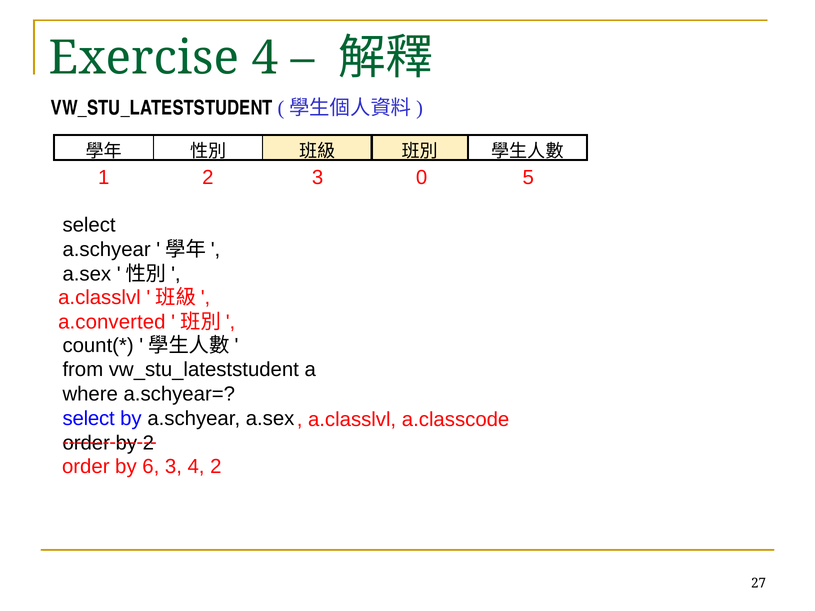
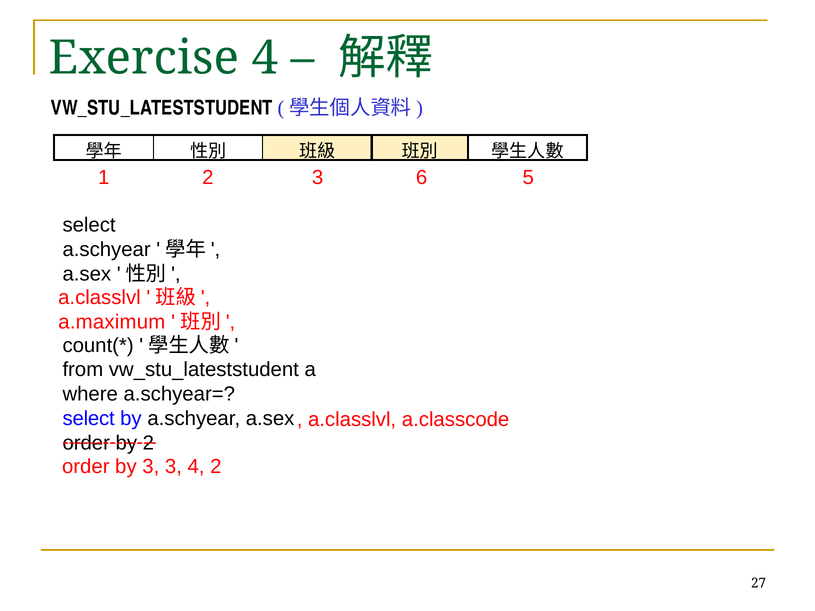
0: 0 -> 6
a.converted: a.converted -> a.maximum
by 6: 6 -> 3
